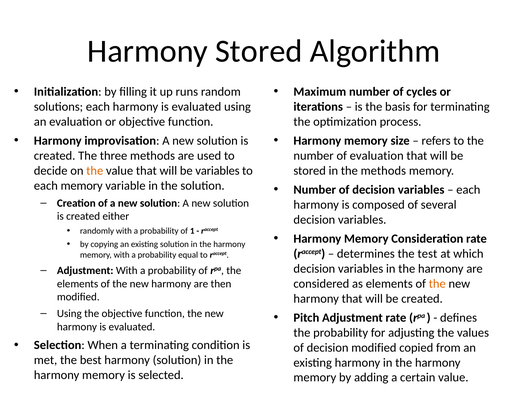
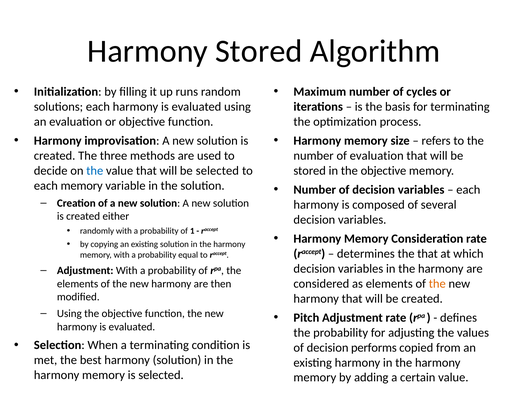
the at (95, 171) colour: orange -> blue
be variables: variables -> selected
in the methods: methods -> objective
the test: test -> that
decision modified: modified -> performs
